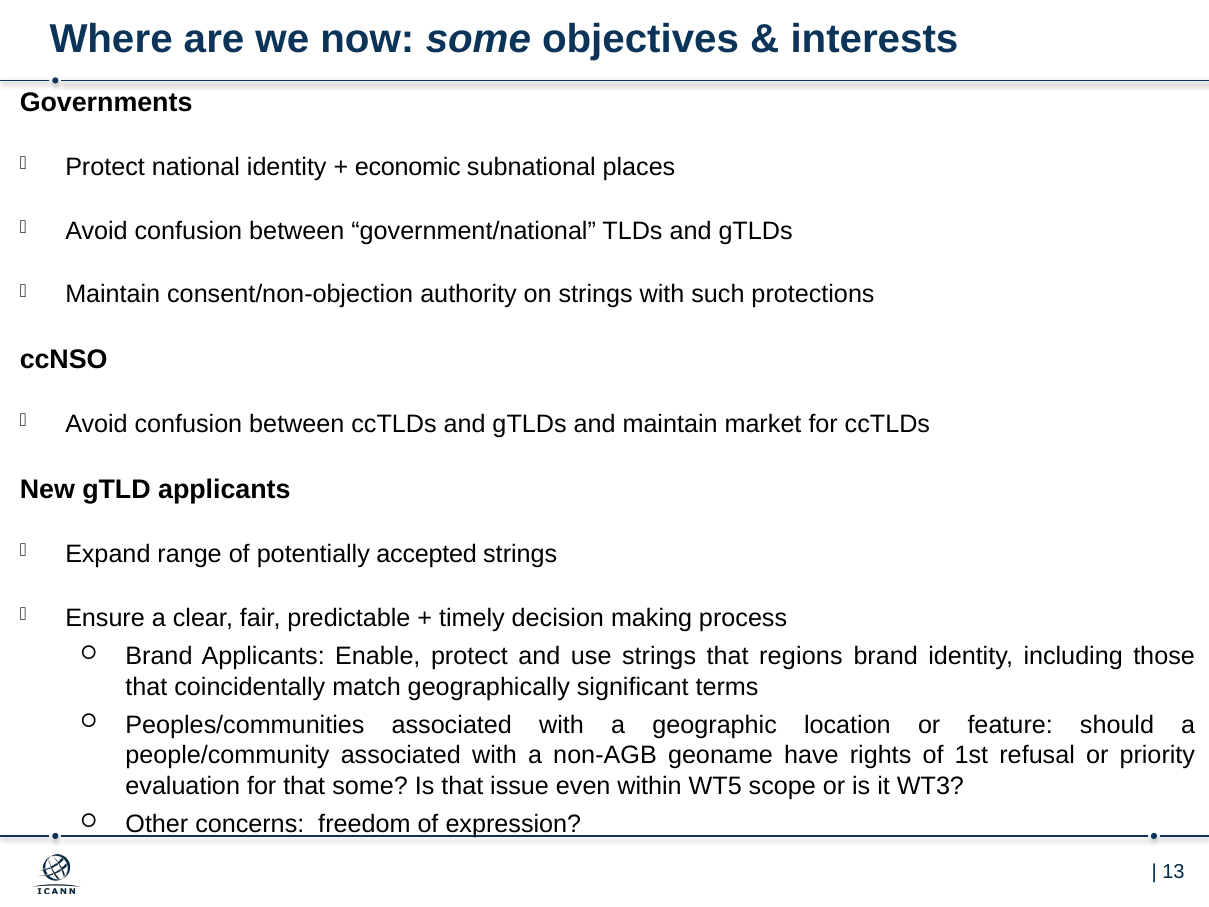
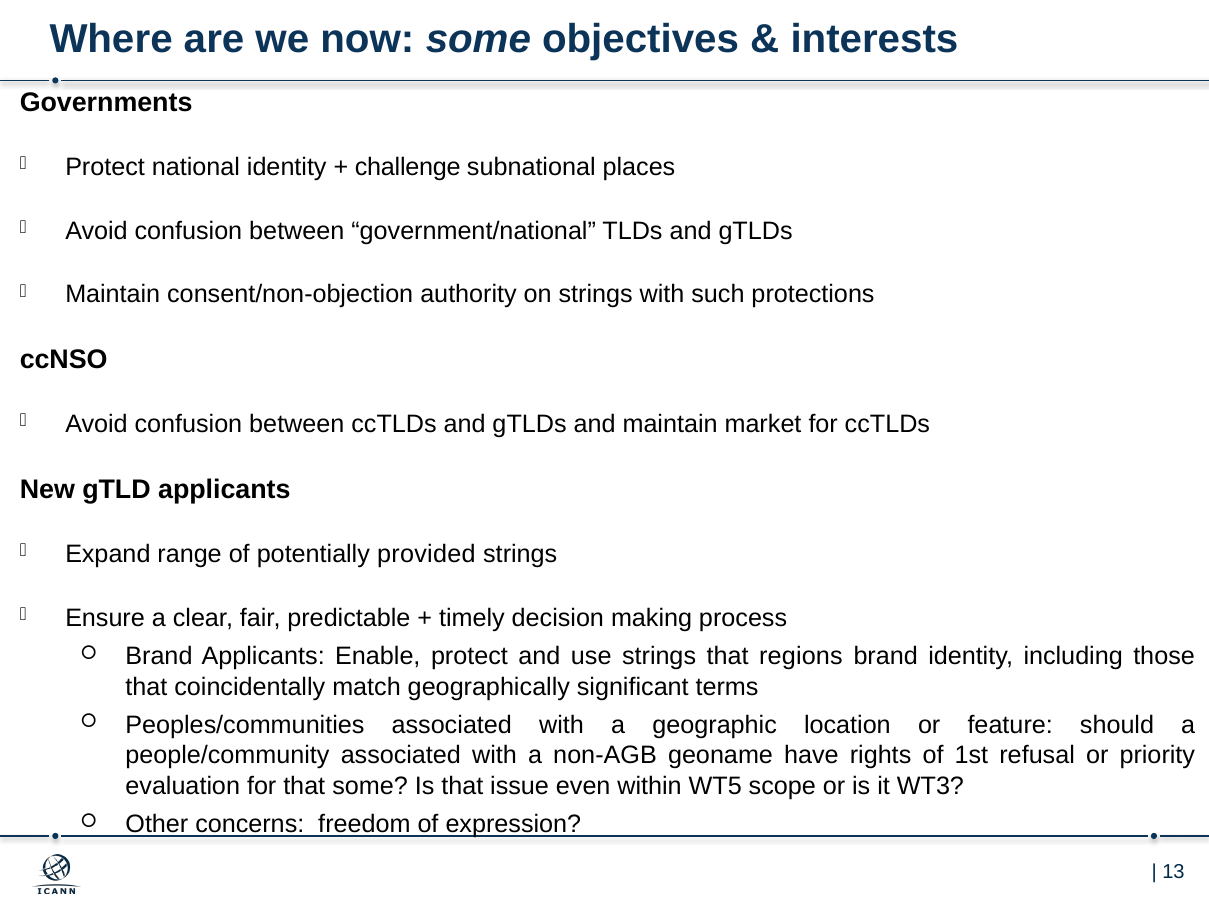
economic: economic -> challenge
accepted: accepted -> provided
